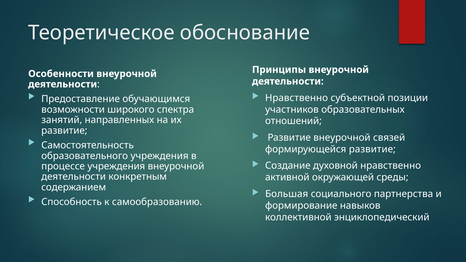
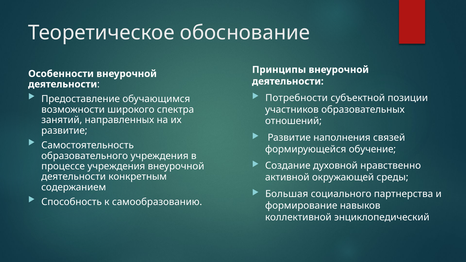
Нравственно at (297, 98): Нравственно -> Потребности
Развитие внеурочной: внеурочной -> наполнения
формирующейся развитие: развитие -> обучение
